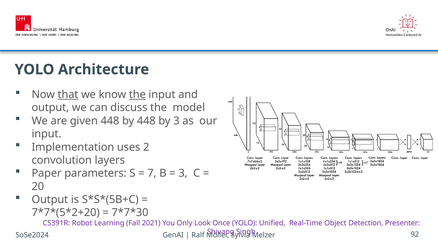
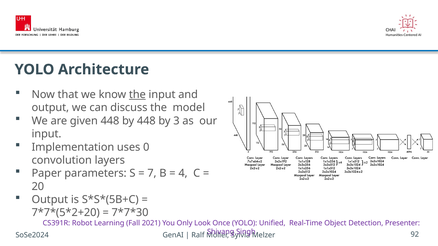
that underline: present -> none
uses 2: 2 -> 0
3 at (183, 174): 3 -> 4
